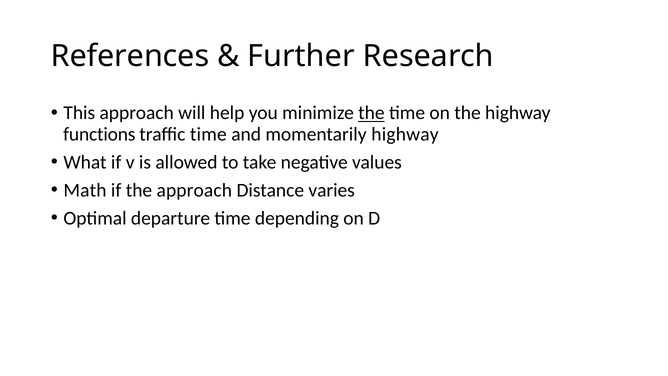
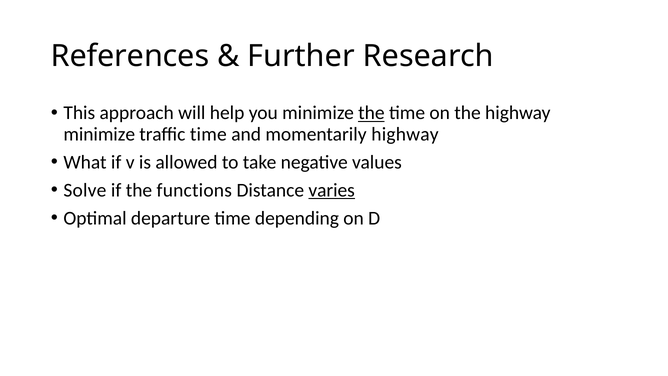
functions at (99, 134): functions -> minimize
Math: Math -> Solve
the approach: approach -> functions
varies underline: none -> present
